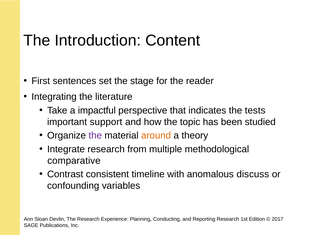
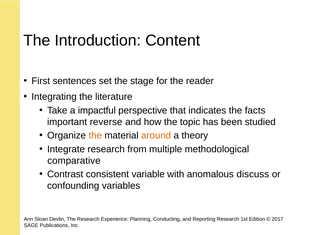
tests: tests -> facts
support: support -> reverse
the at (95, 136) colour: purple -> orange
timeline: timeline -> variable
